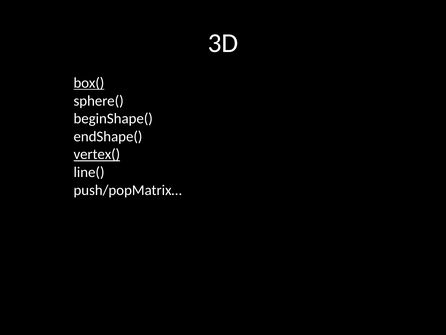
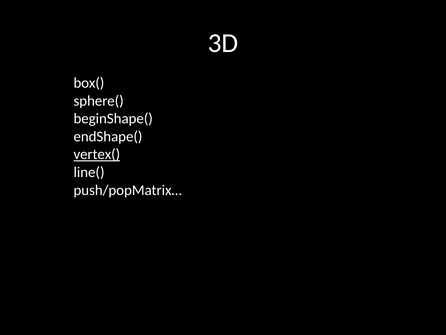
box( underline: present -> none
